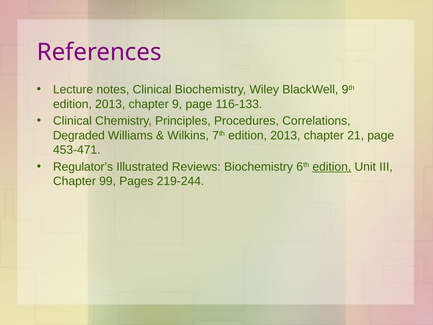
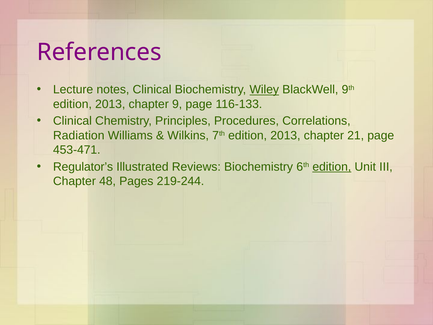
Wiley underline: none -> present
Degraded: Degraded -> Radiation
99: 99 -> 48
